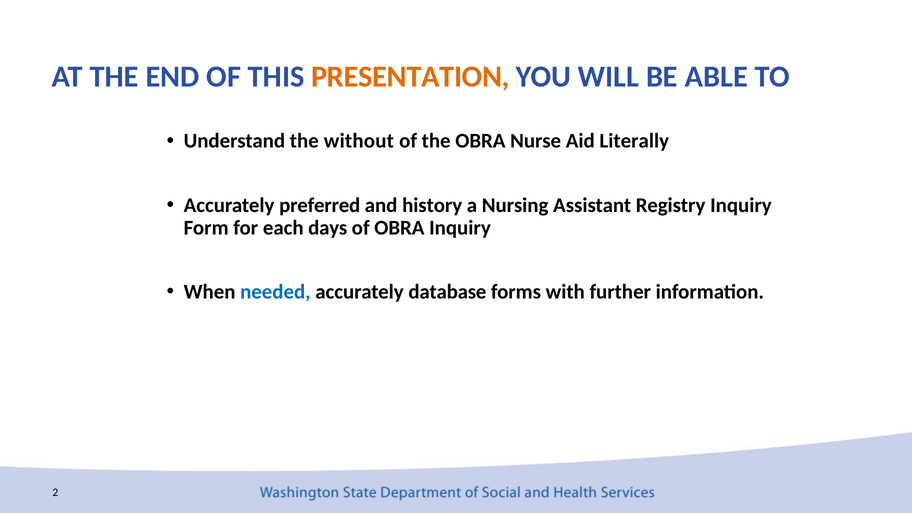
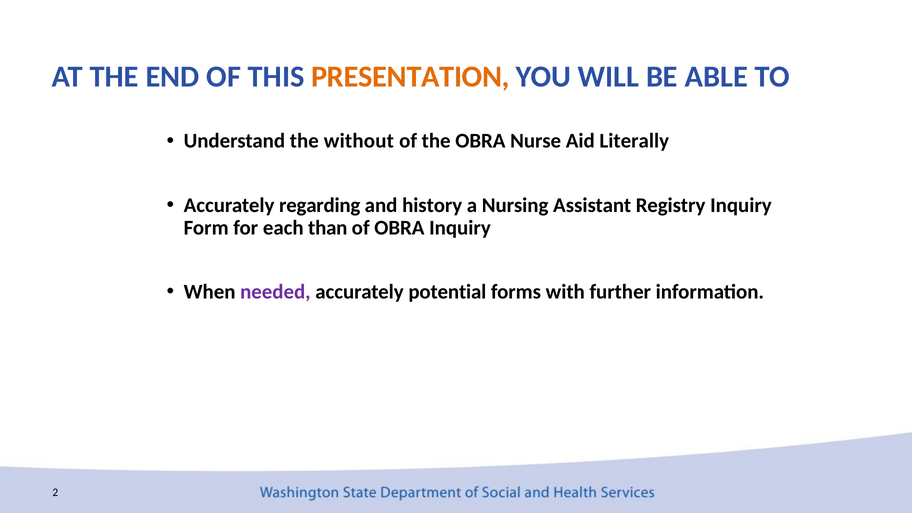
preferred: preferred -> regarding
days: days -> than
needed colour: blue -> purple
database: database -> potential
